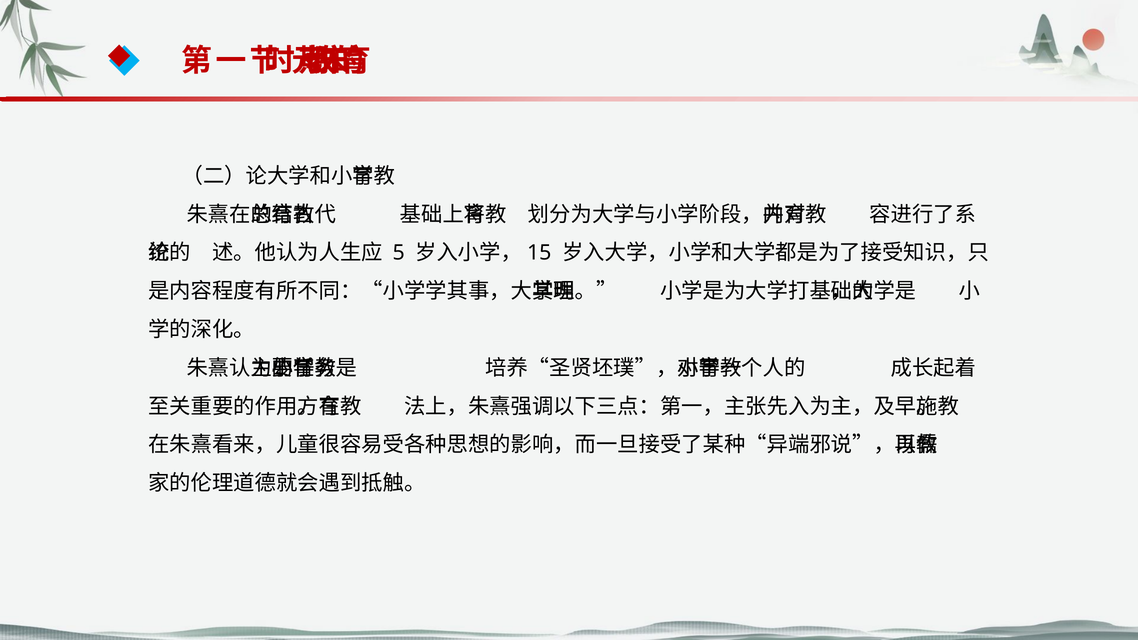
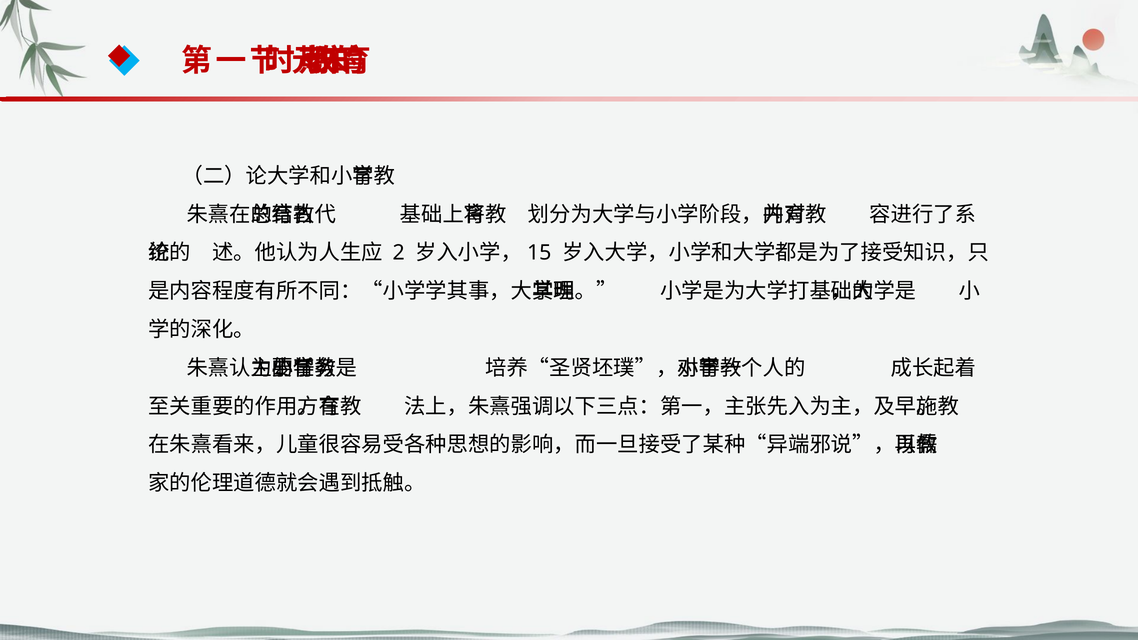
5: 5 -> 2
